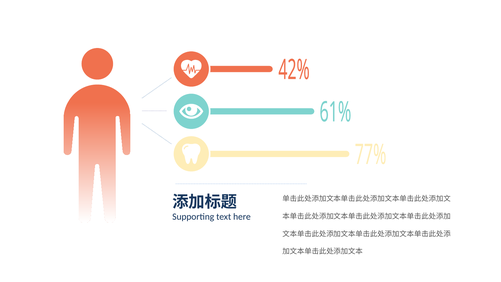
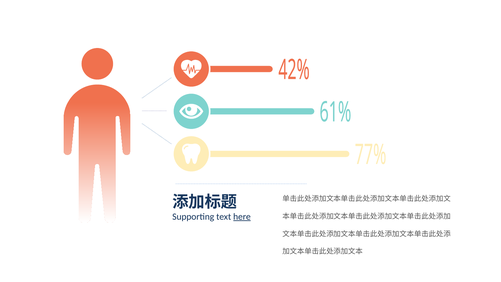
here underline: none -> present
